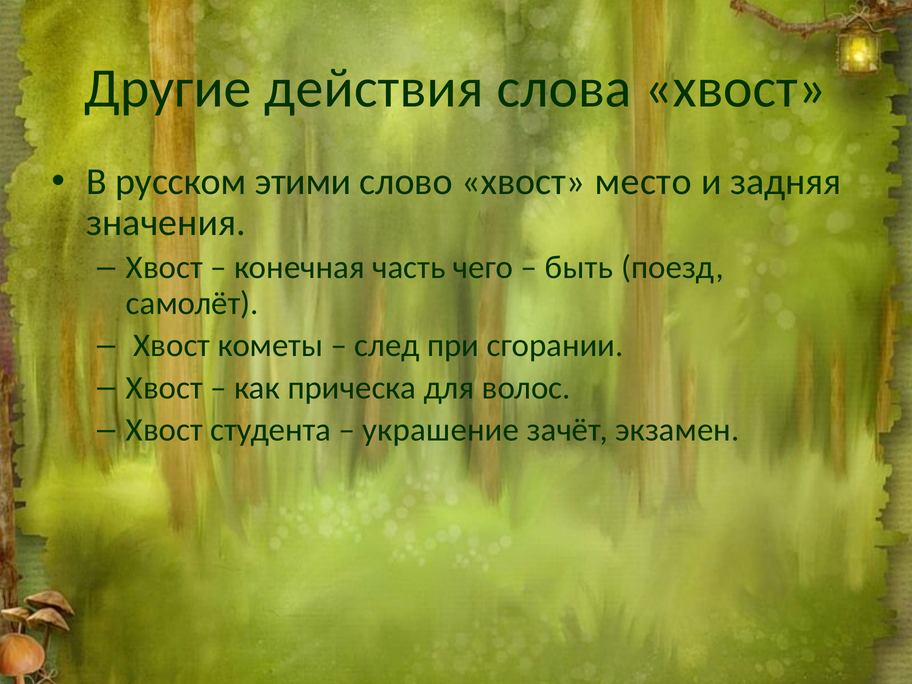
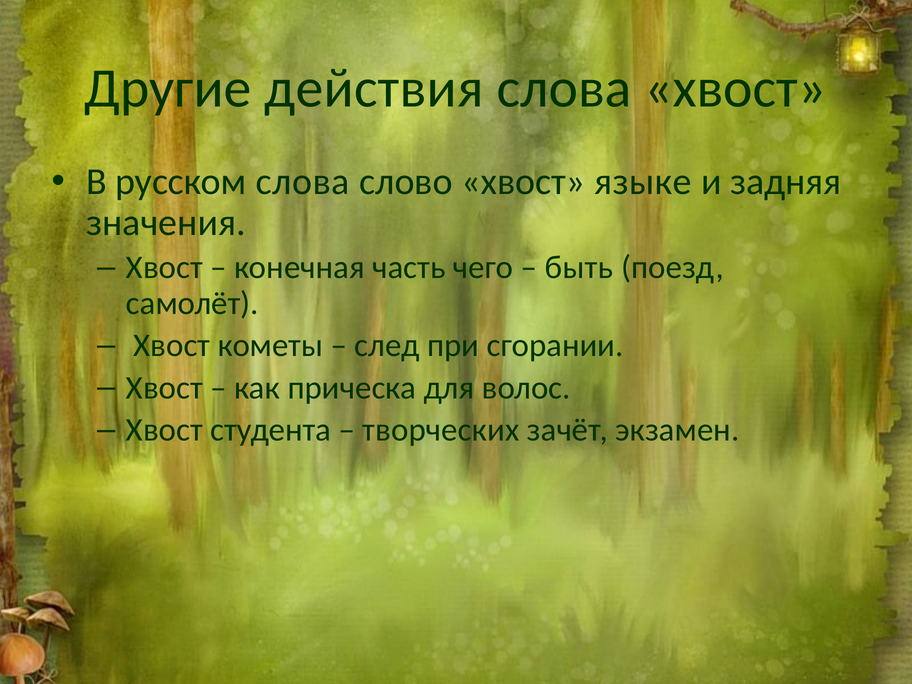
русском этими: этими -> слова
место: место -> языке
украшение: украшение -> творческих
